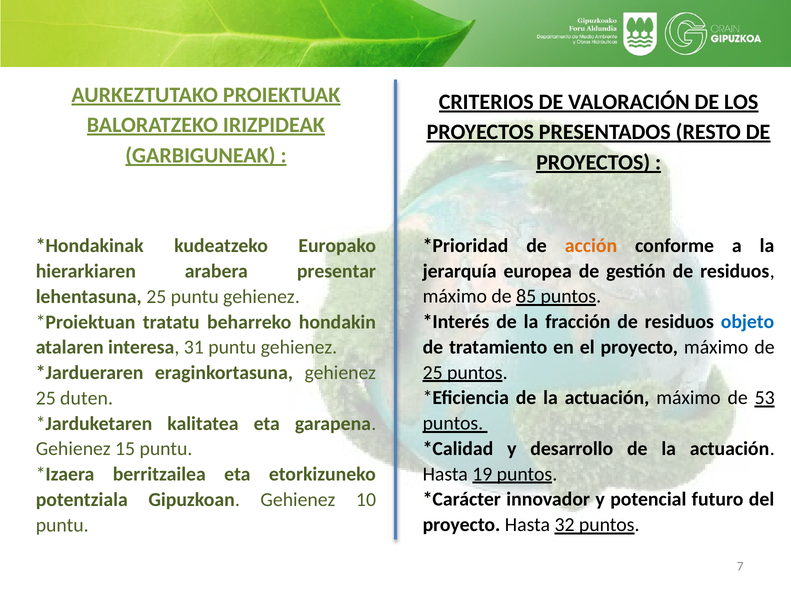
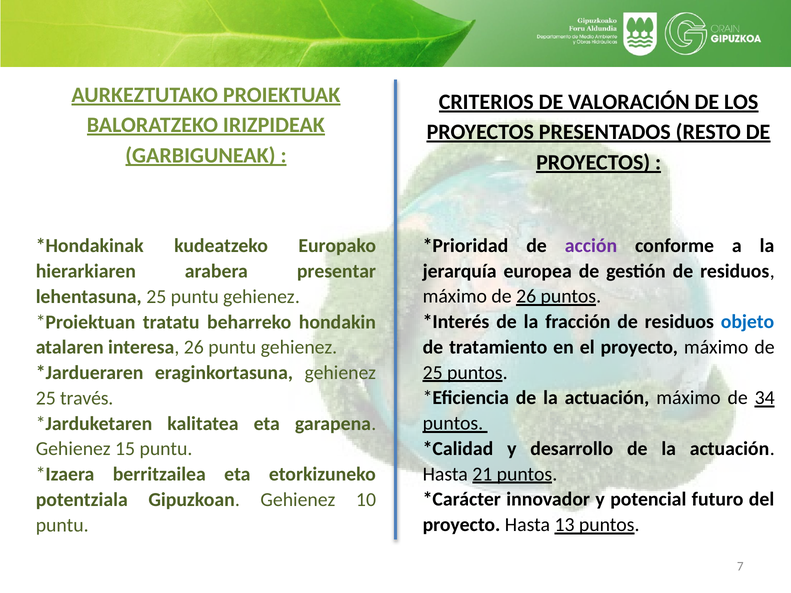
acción colour: orange -> purple
de 85: 85 -> 26
interesa 31: 31 -> 26
53: 53 -> 34
duten: duten -> través
19: 19 -> 21
32: 32 -> 13
